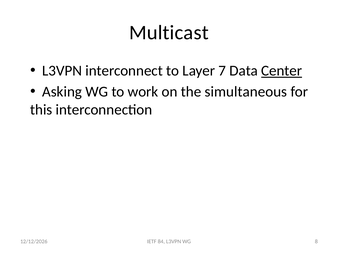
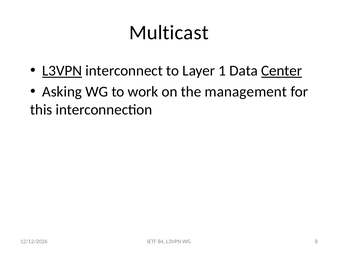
L3VPN at (62, 71) underline: none -> present
7: 7 -> 1
simultaneous: simultaneous -> management
